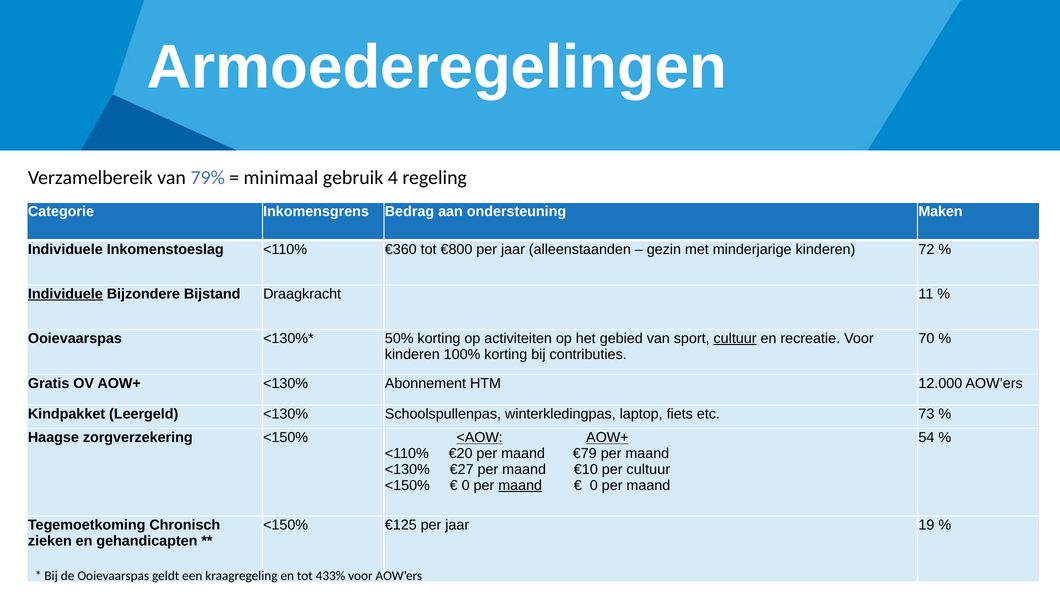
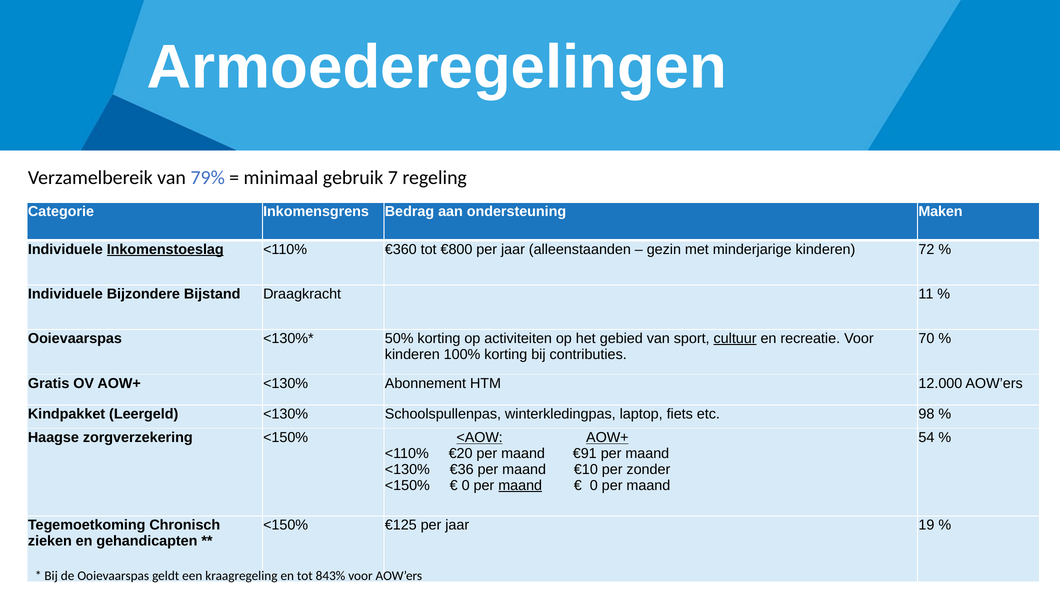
4: 4 -> 7
Inkomenstoeslag underline: none -> present
Individuele at (65, 294) underline: present -> none
73: 73 -> 98
€79: €79 -> €91
€27: €27 -> €36
per cultuur: cultuur -> zonder
433%: 433% -> 843%
